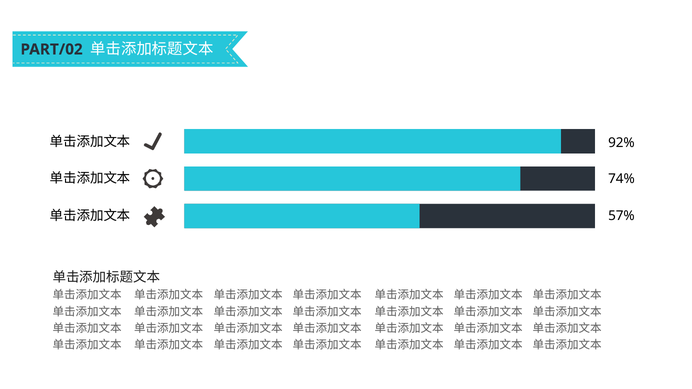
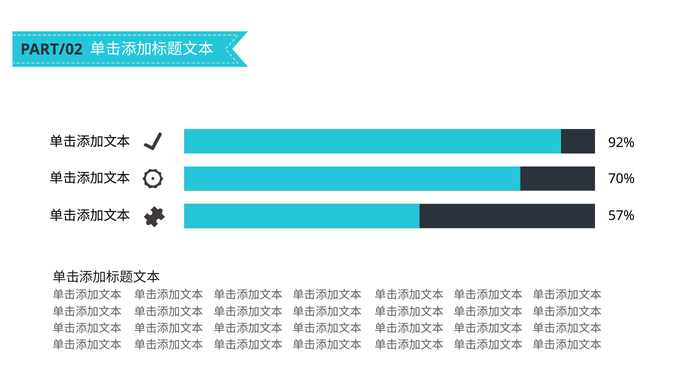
74%: 74% -> 70%
